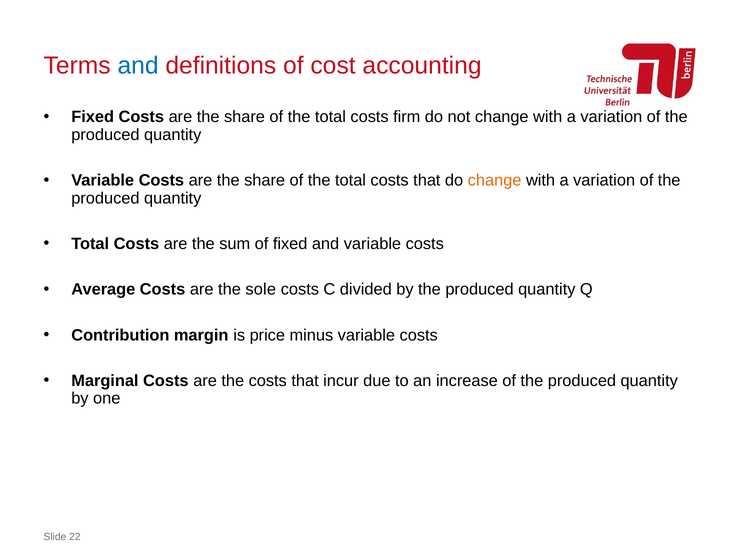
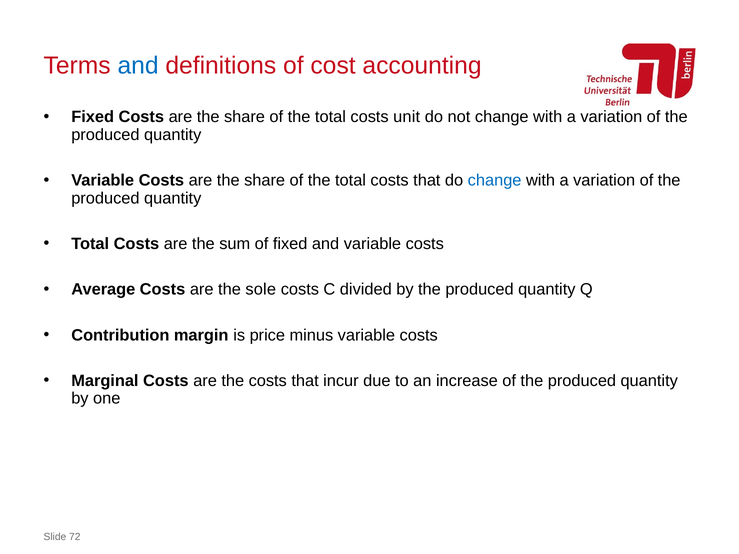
firm: firm -> unit
change at (495, 180) colour: orange -> blue
22: 22 -> 72
